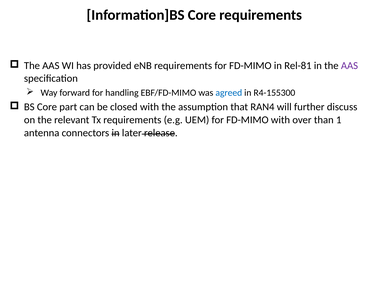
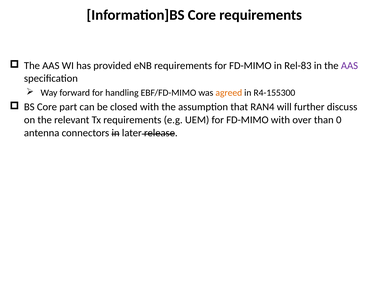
Rel-81: Rel-81 -> Rel-83
agreed colour: blue -> orange
1: 1 -> 0
